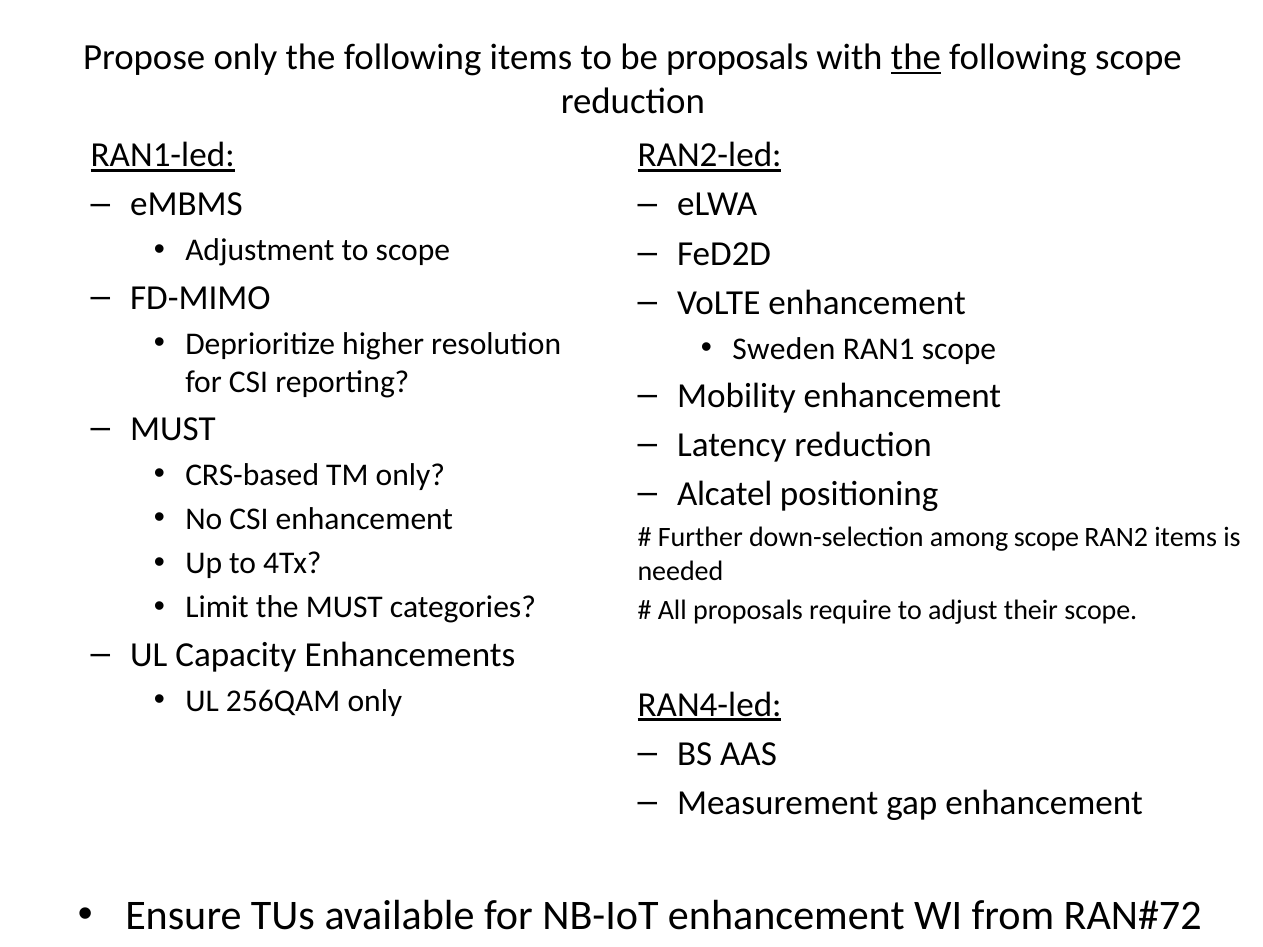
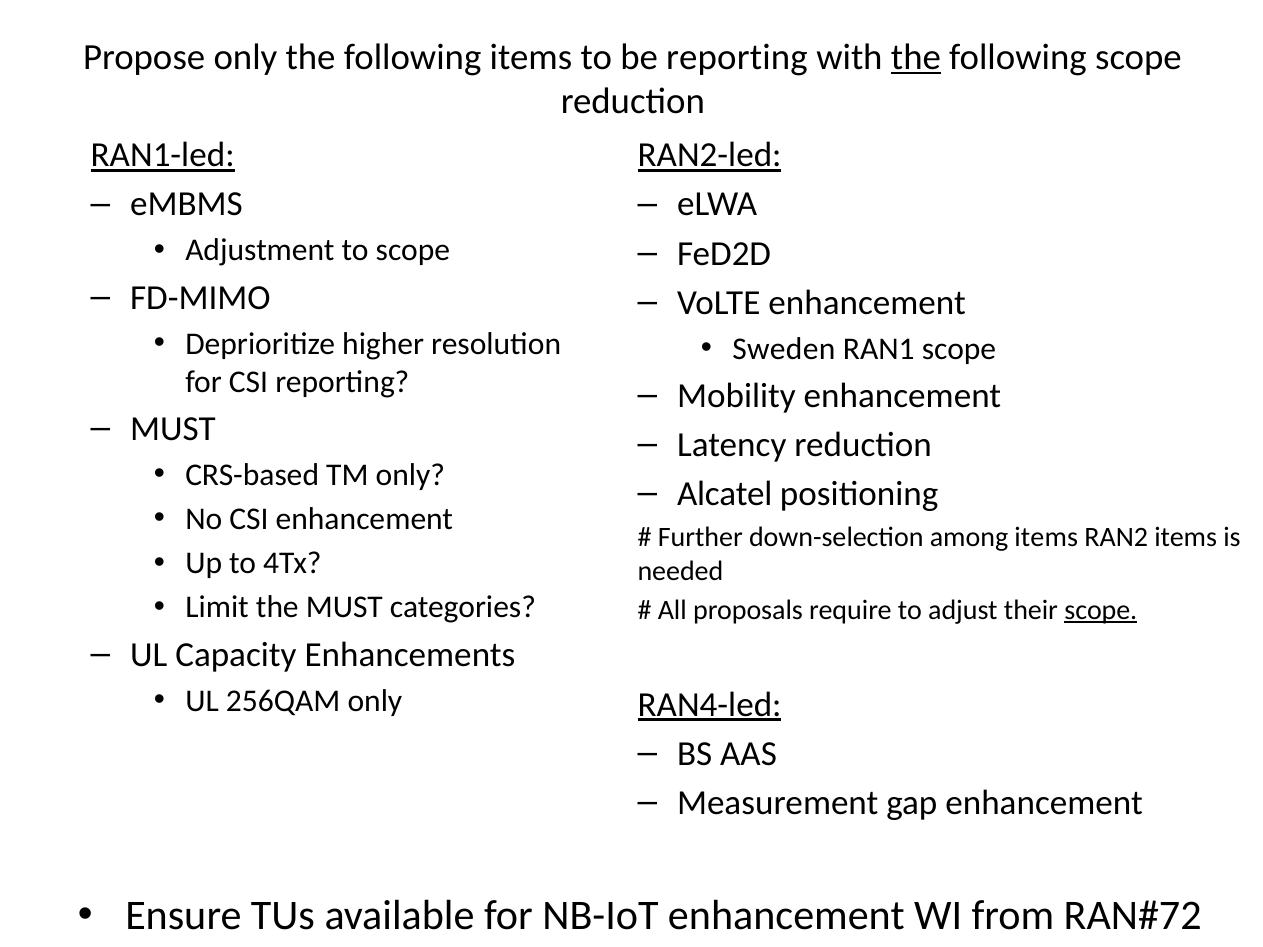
be proposals: proposals -> reporting
among scope: scope -> items
scope at (1101, 610) underline: none -> present
